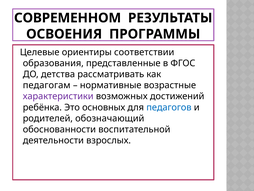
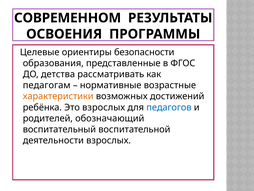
соответствии: соответствии -> безопасности
характеристики colour: purple -> orange
Это основных: основных -> взрослых
обоснованности: обоснованности -> воспитательный
